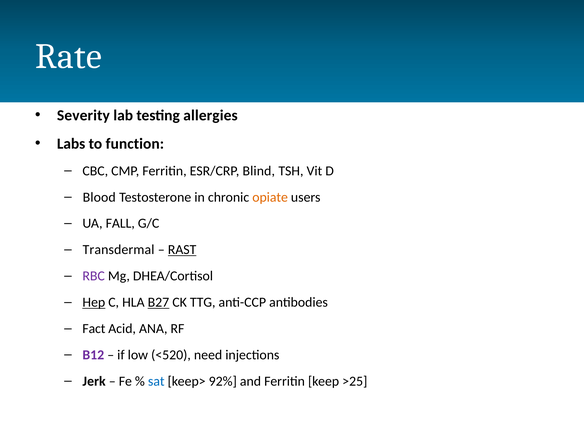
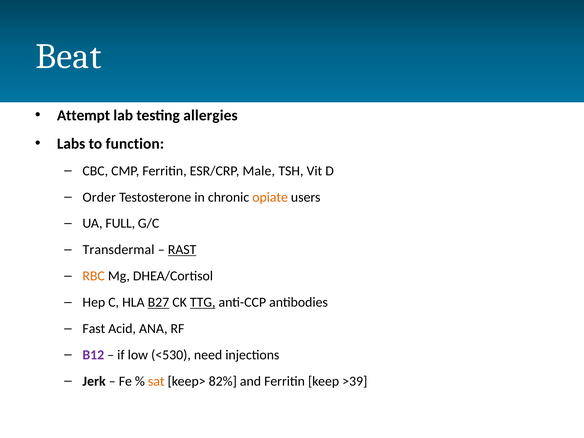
Rate: Rate -> Beat
Severity: Severity -> Attempt
Blind: Blind -> Male
Blood: Blood -> Order
FALL: FALL -> FULL
RBC colour: purple -> orange
Hep underline: present -> none
TTG underline: none -> present
Fact: Fact -> Fast
<520: <520 -> <530
sat colour: blue -> orange
92%: 92% -> 82%
>25: >25 -> >39
